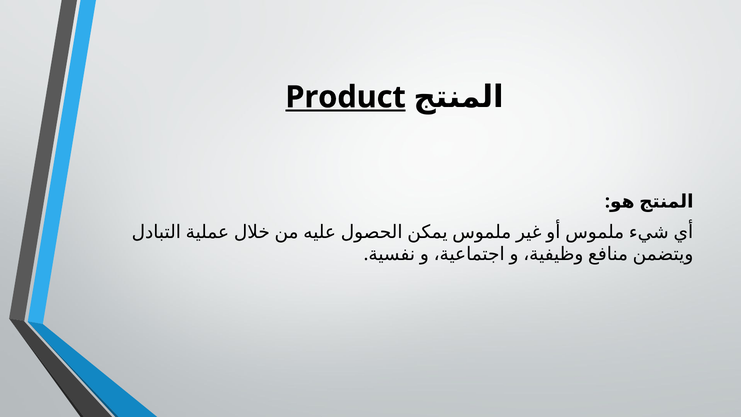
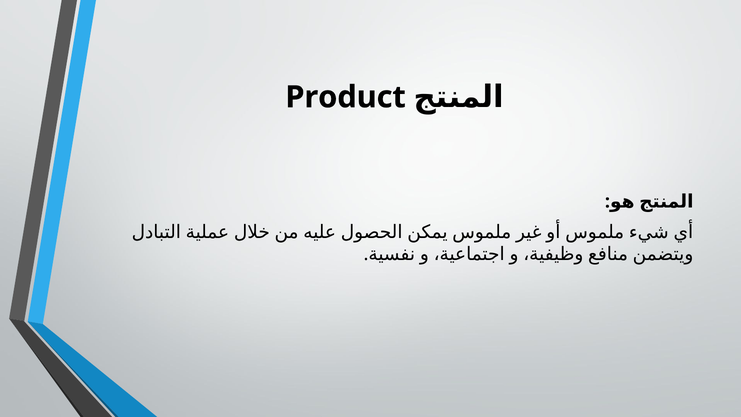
Product underline: present -> none
